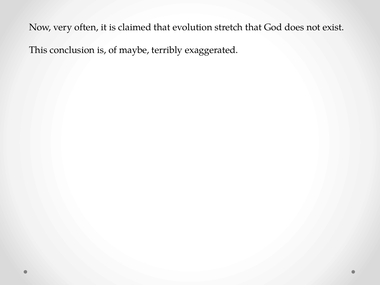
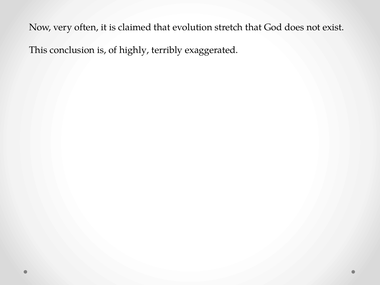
maybe: maybe -> highly
